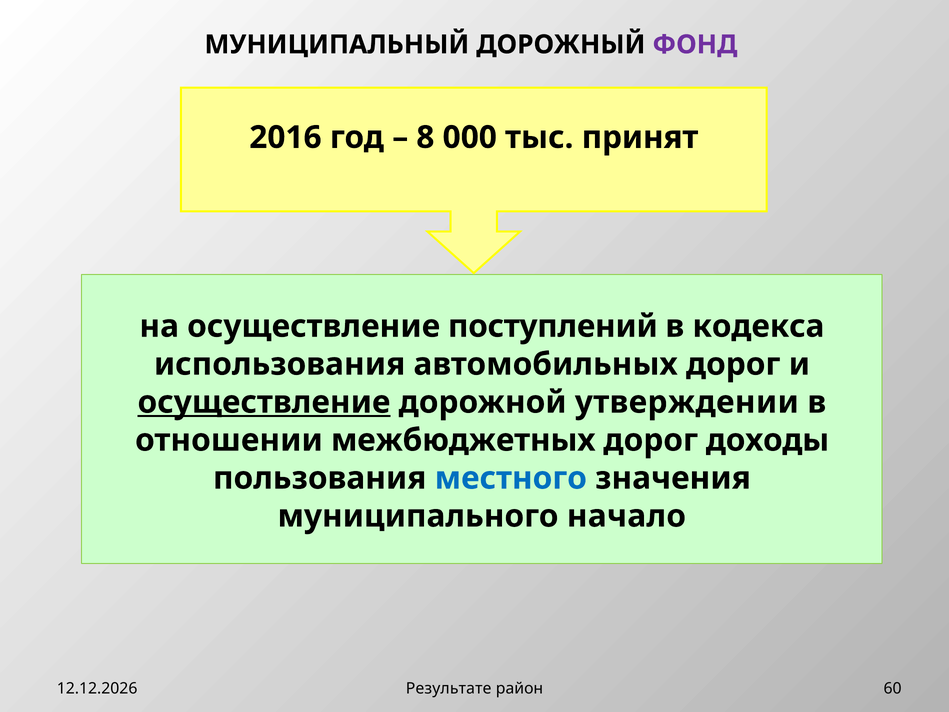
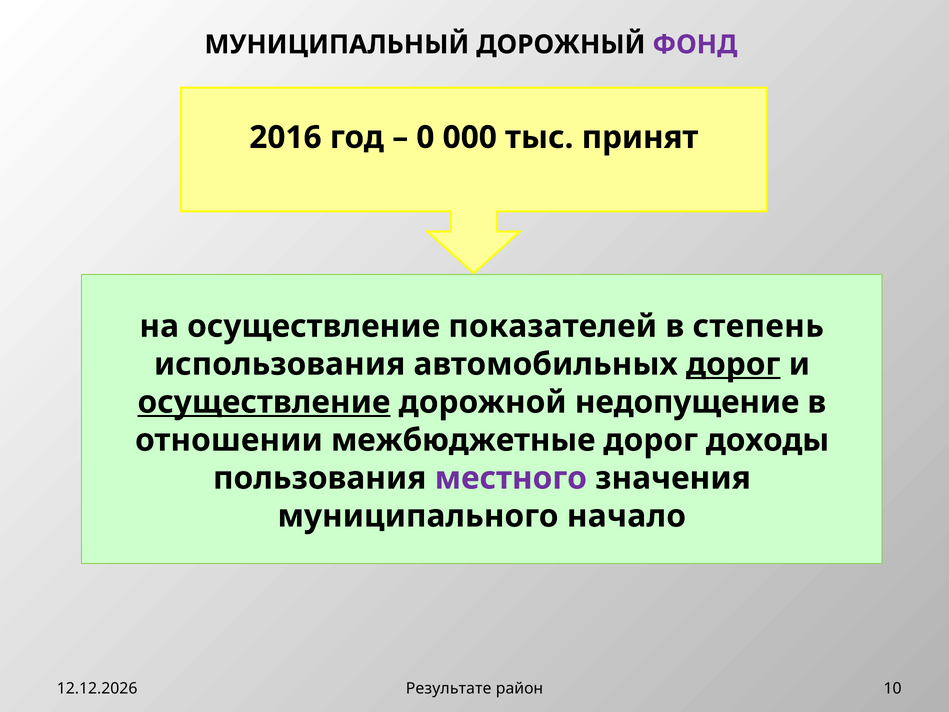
8: 8 -> 0
поступлений: поступлений -> показателей
кодекса: кодекса -> степень
дорог at (733, 364) underline: none -> present
утверждении: утверждении -> недопущение
межбюджетных: межбюджетных -> межбюджетные
местного colour: blue -> purple
60: 60 -> 10
